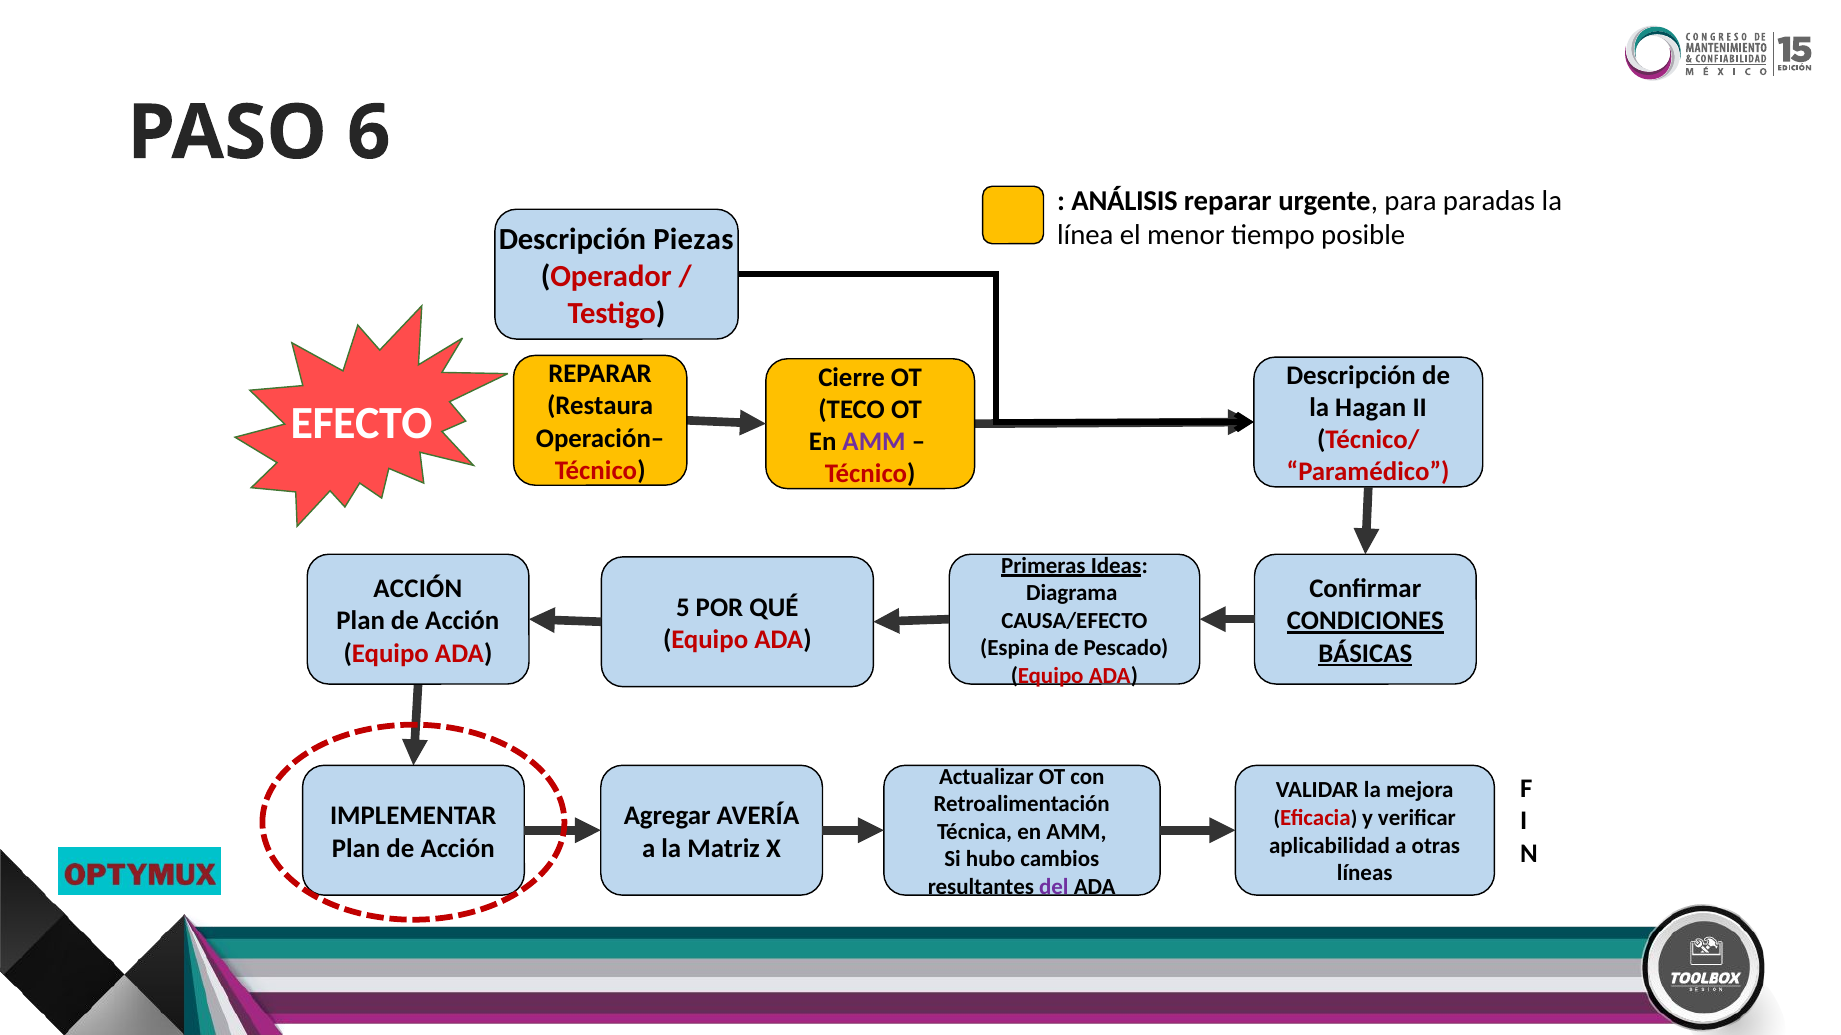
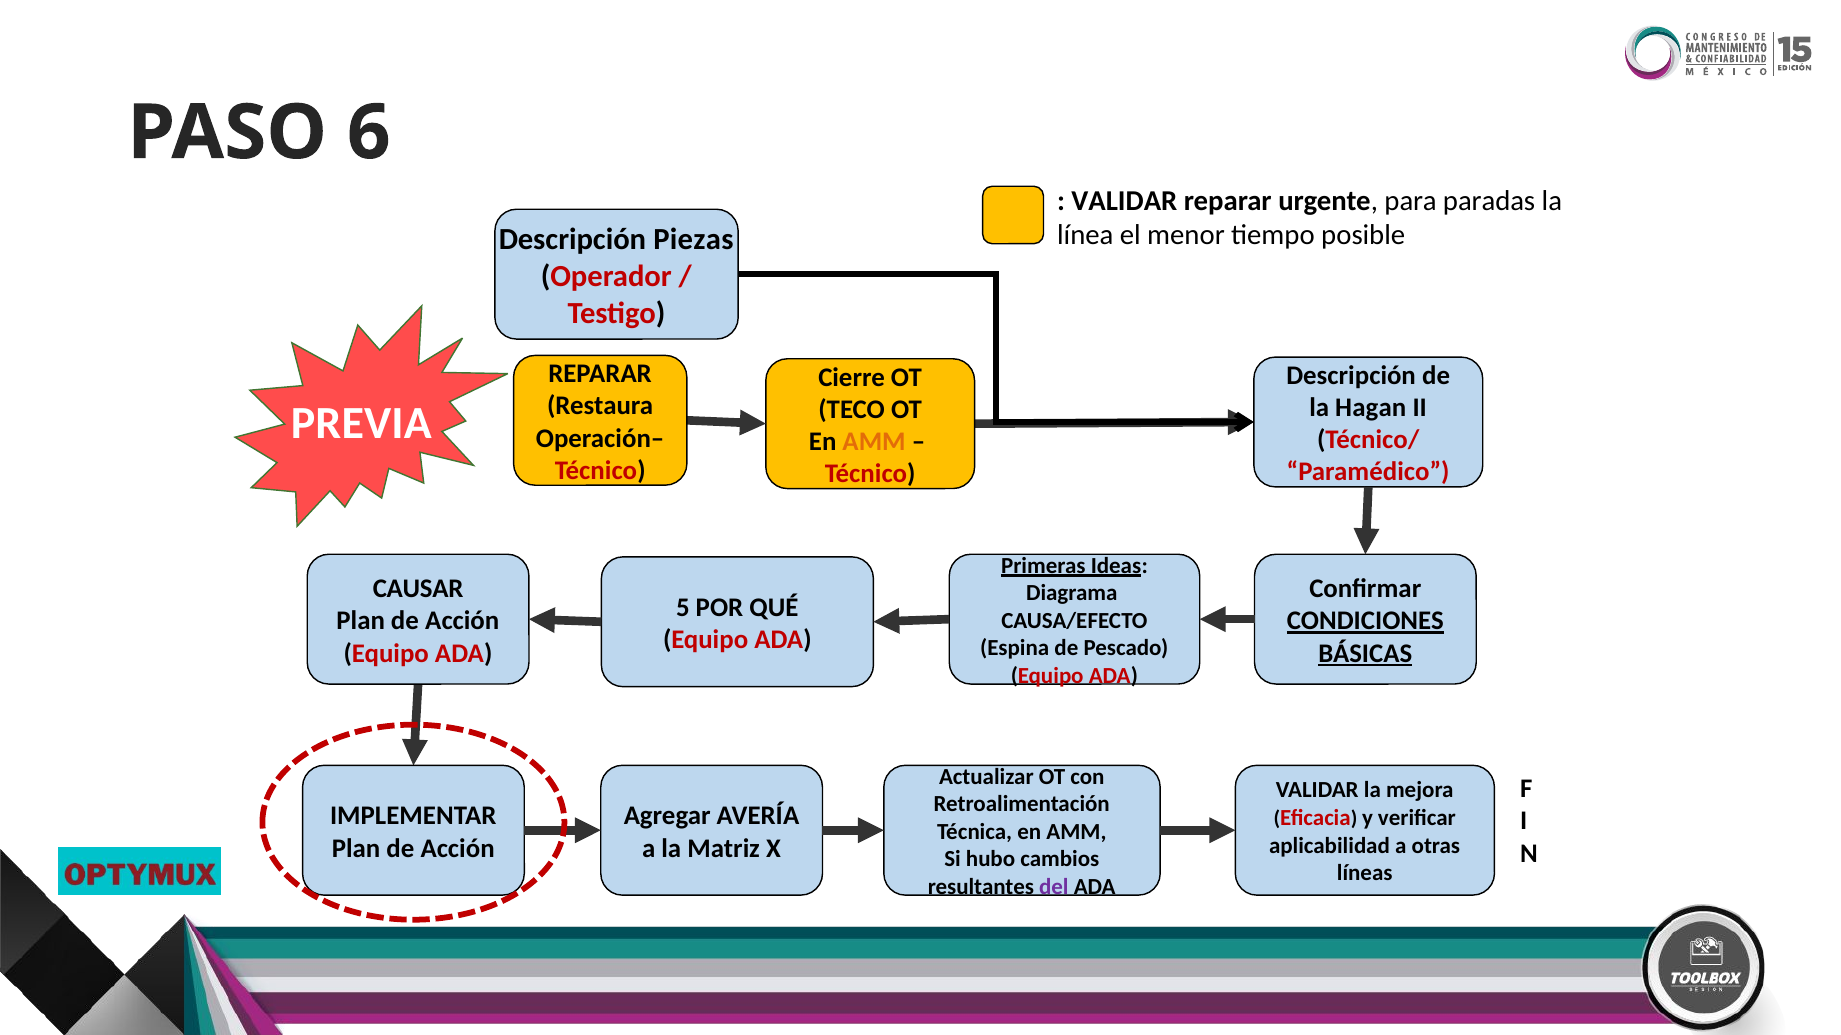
ANÁLISIS at (1125, 201): ANÁLISIS -> VALIDAR
EFECTO: EFECTO -> PREVIA
AMM at (874, 442) colour: purple -> orange
ACCIÓN at (418, 589): ACCIÓN -> CAUSAR
